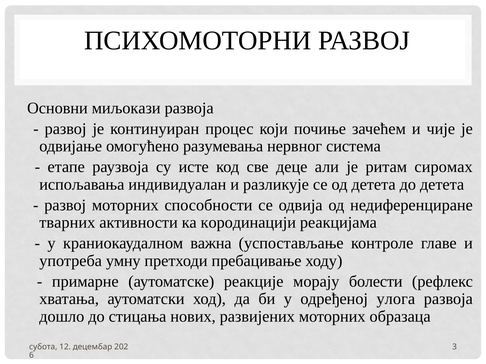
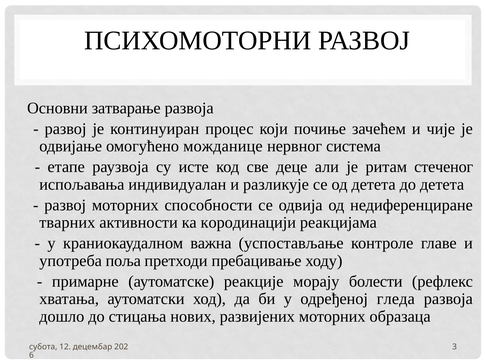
миљокази: миљокази -> затварање
разумевања: разумевања -> можданице
сиромах: сиромах -> стеченог
умну: умну -> поља
улога: улога -> гледа
